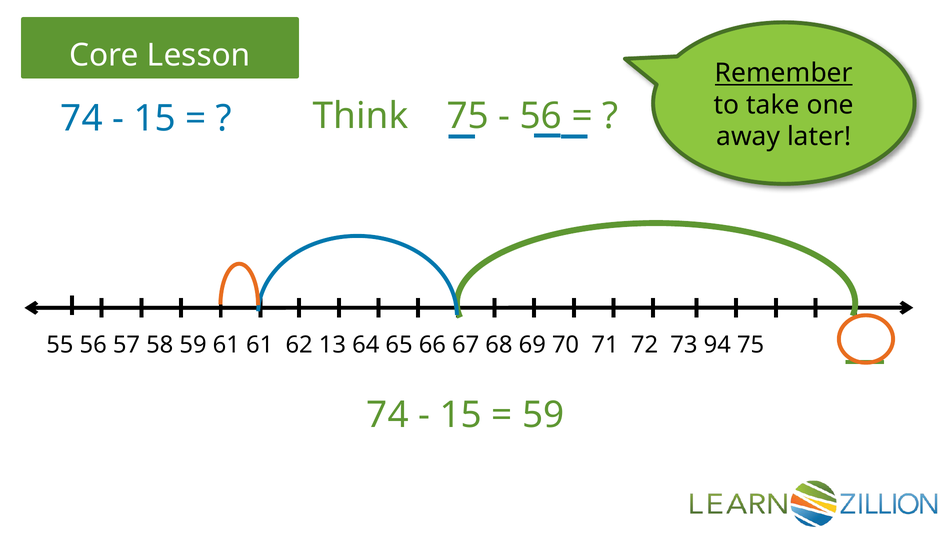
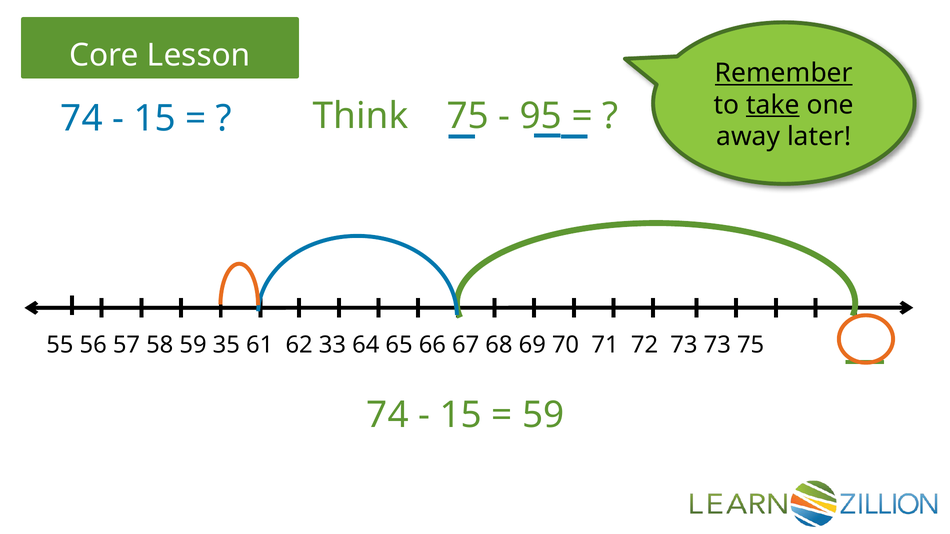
take underline: none -> present
56 at (541, 116): 56 -> 95
59 61: 61 -> 35
13: 13 -> 33
73 94: 94 -> 73
